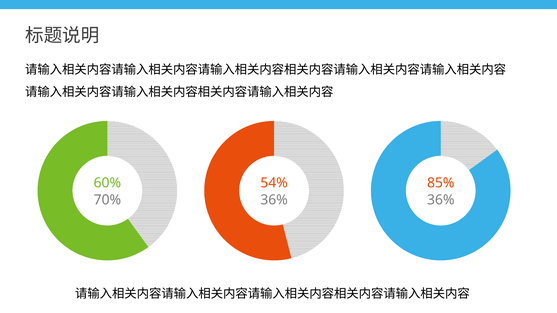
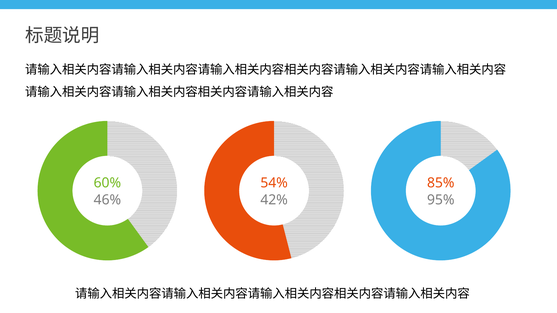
70%: 70% -> 46%
36% at (274, 200): 36% -> 42%
36% at (441, 200): 36% -> 95%
